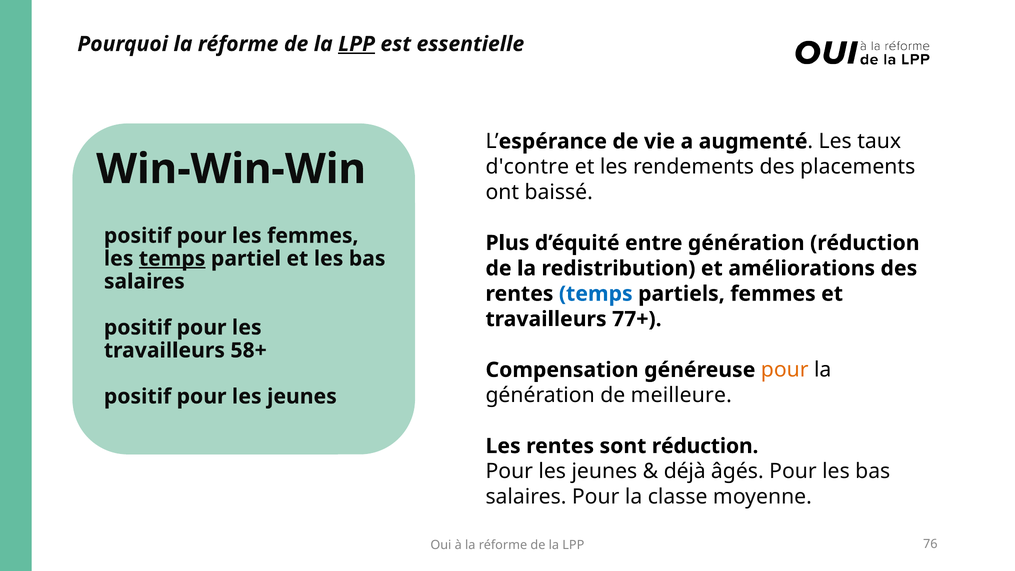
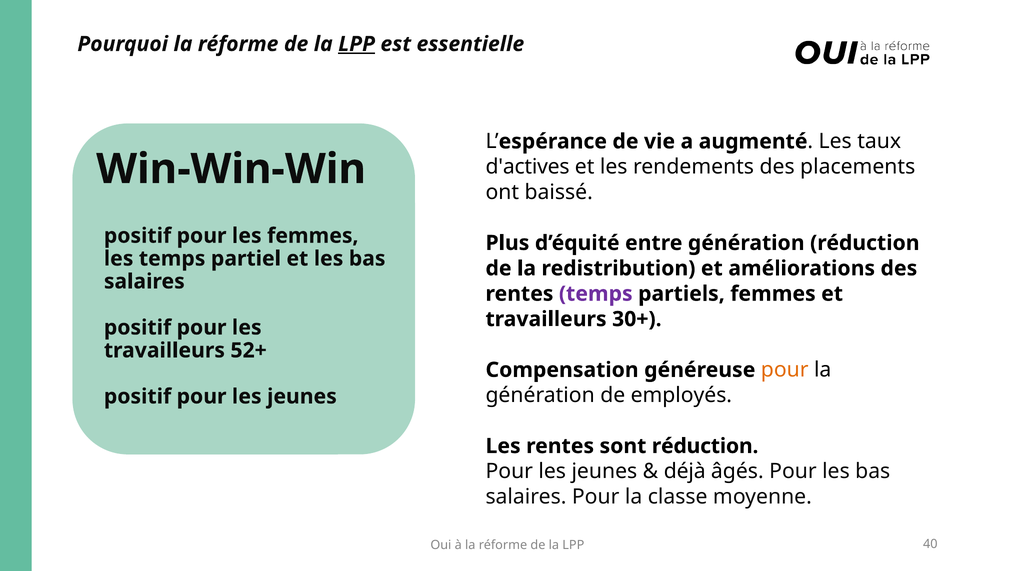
d'contre: d'contre -> d'actives
temps at (172, 259) underline: present -> none
temps at (596, 294) colour: blue -> purple
77+: 77+ -> 30+
58+: 58+ -> 52+
meilleure: meilleure -> employés
76: 76 -> 40
